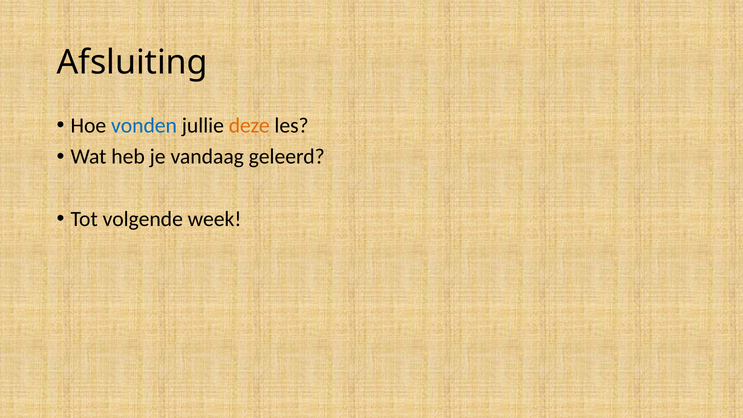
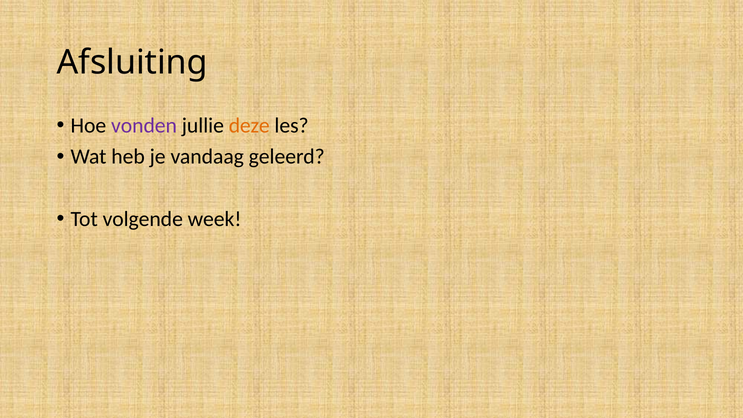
vonden colour: blue -> purple
